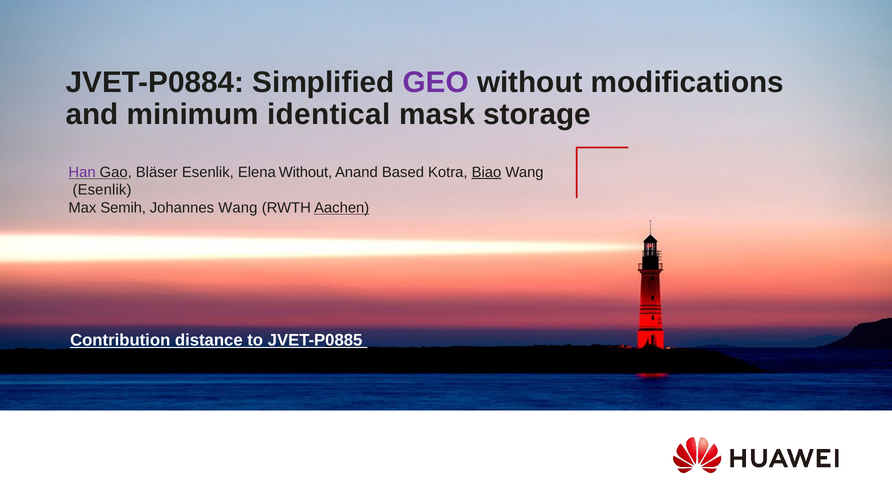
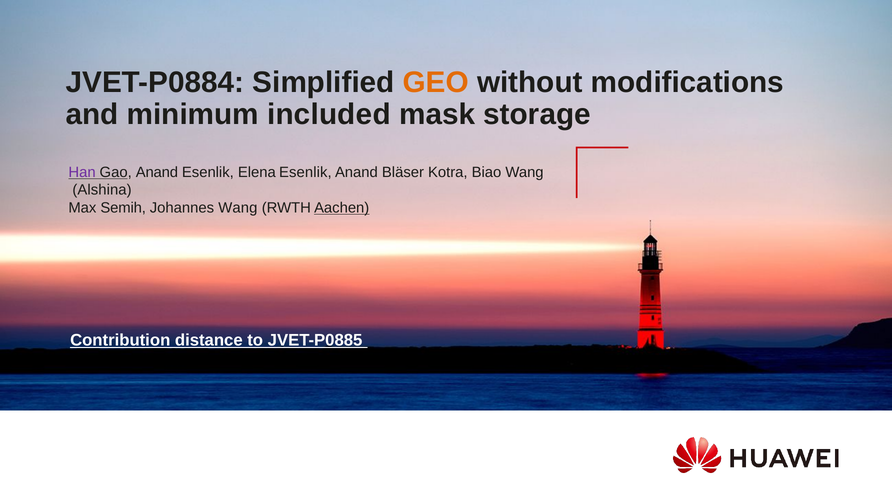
GEO colour: purple -> orange
identical: identical -> included
Gao Bläser: Bläser -> Anand
Elena Without: Without -> Esenlik
Based: Based -> Bläser
Biao underline: present -> none
Esenlik at (102, 190): Esenlik -> Alshina
